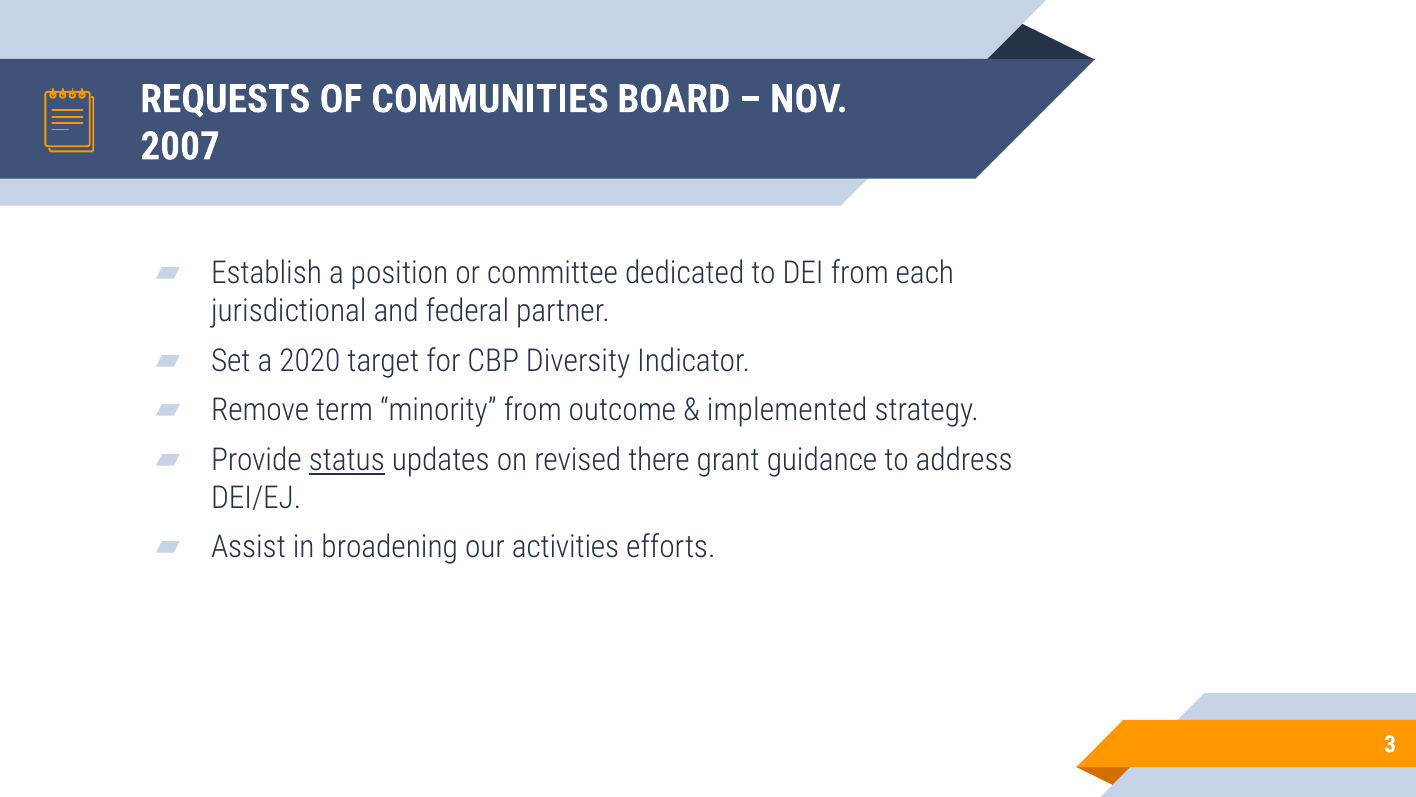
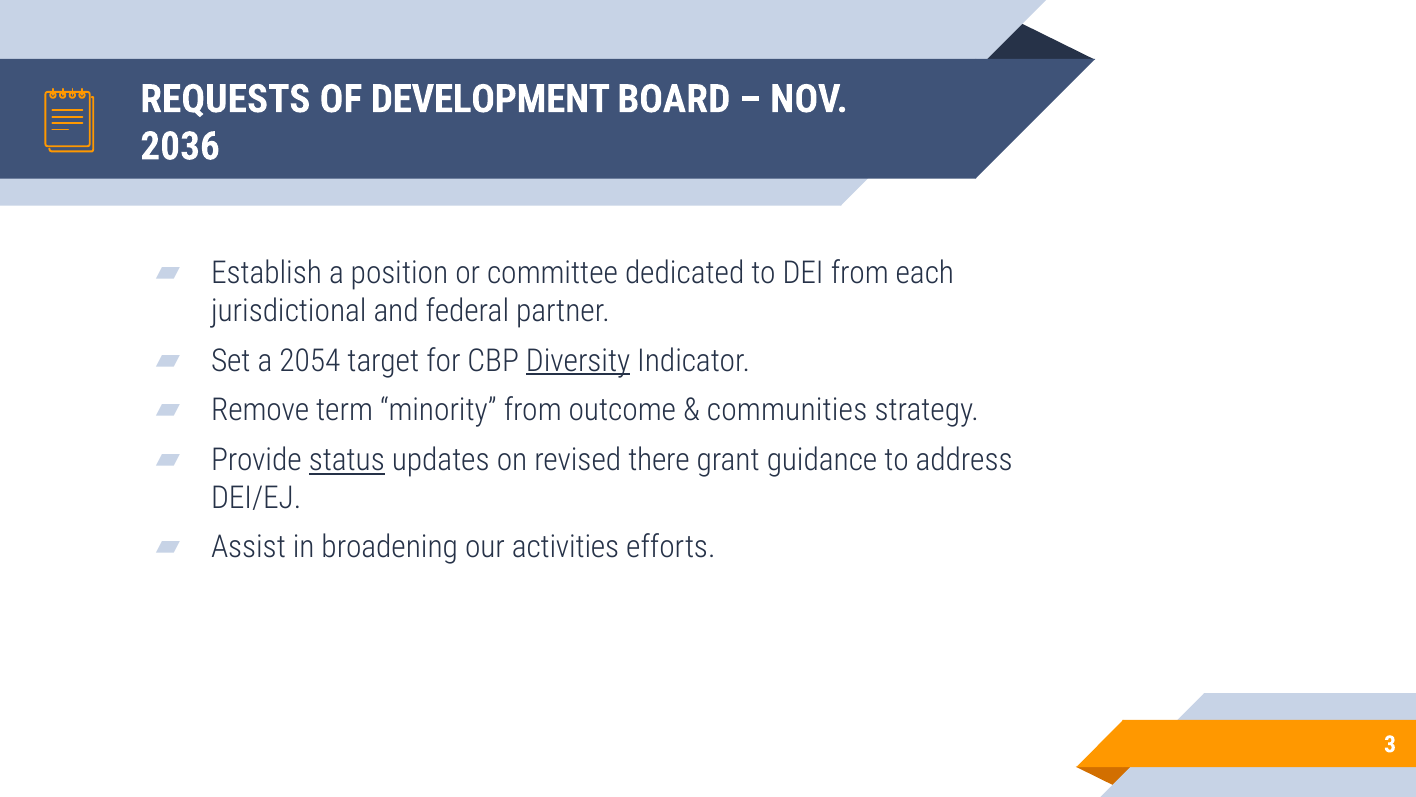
COMMUNITIES: COMMUNITIES -> DEVELOPMENT
2007: 2007 -> 2036
2020: 2020 -> 2054
Diversity underline: none -> present
implemented: implemented -> communities
